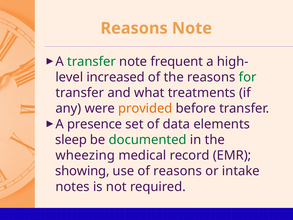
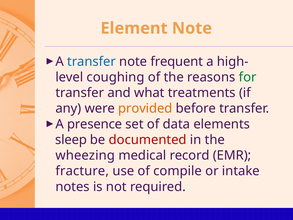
Reasons at (134, 28): Reasons -> Element
transfer at (91, 61) colour: green -> blue
increased: increased -> coughing
documented colour: green -> red
showing: showing -> fracture
of reasons: reasons -> compile
